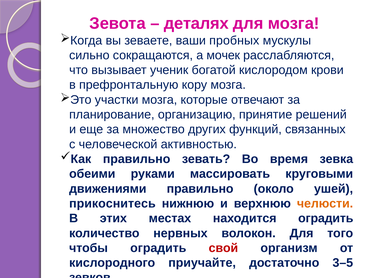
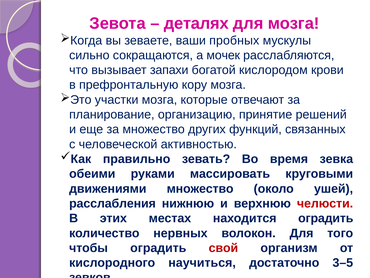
ученик: ученик -> запахи
движениями правильно: правильно -> множество
прикоснитесь: прикоснитесь -> расслабления
челюсти colour: orange -> red
приучайте: приучайте -> научиться
